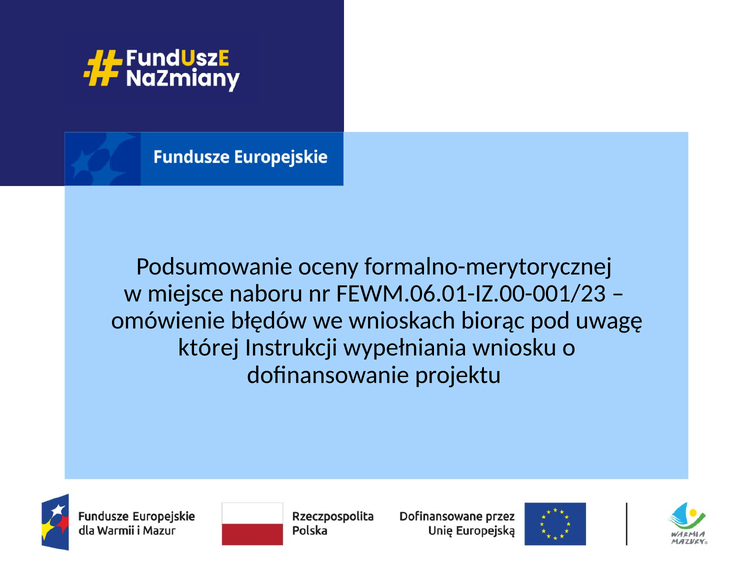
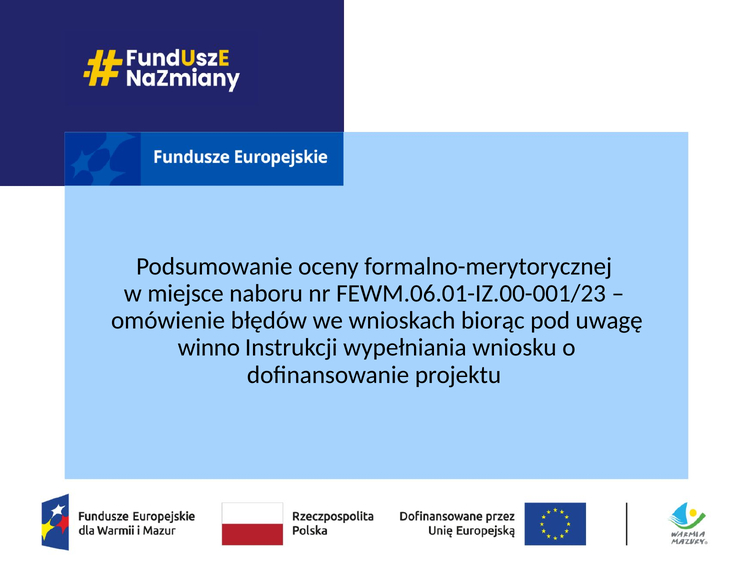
której: której -> winno
